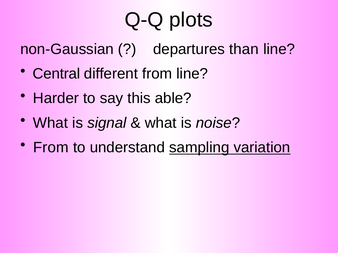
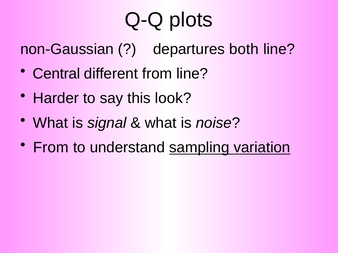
than: than -> both
able: able -> look
